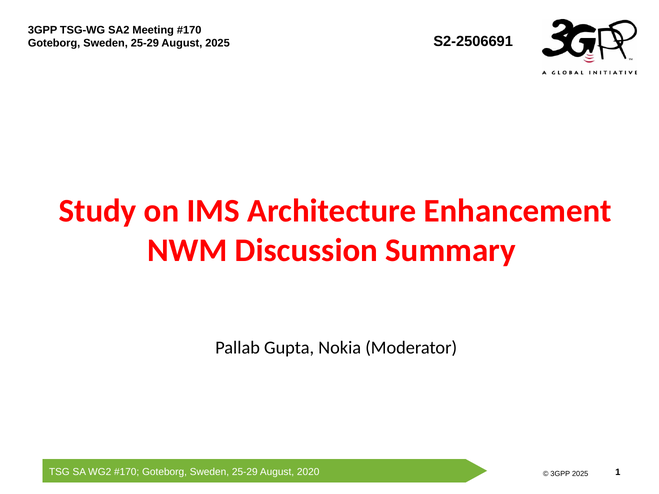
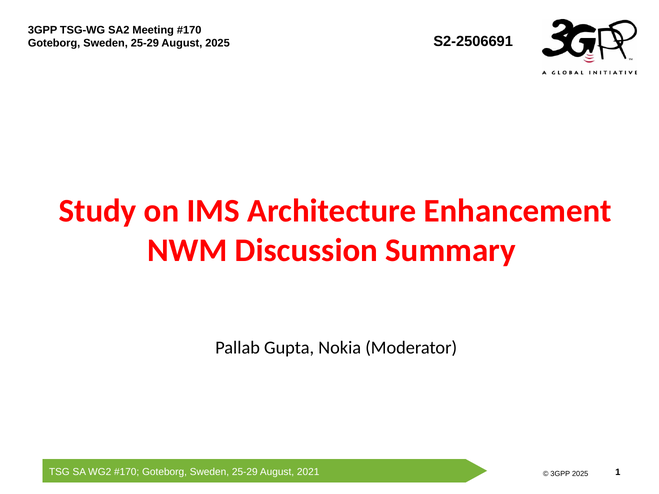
2020: 2020 -> 2021
